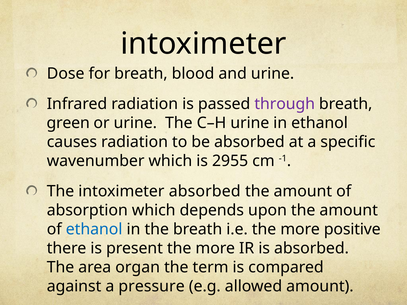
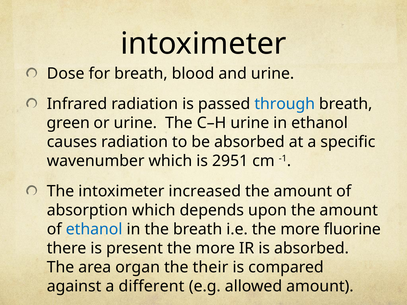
through colour: purple -> blue
2955: 2955 -> 2951
intoximeter absorbed: absorbed -> increased
positive: positive -> fluorine
term: term -> their
pressure: pressure -> different
